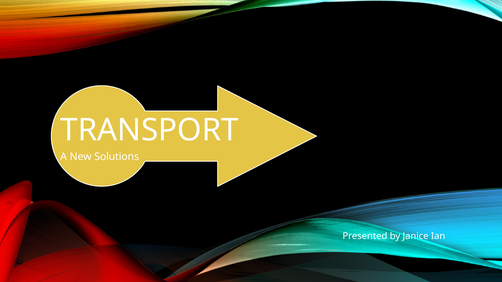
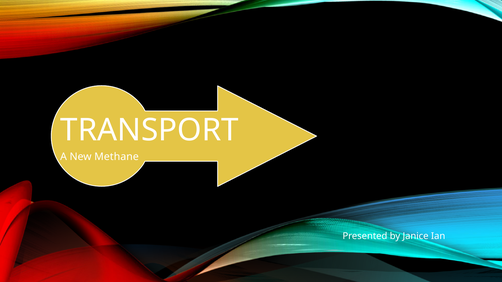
Solutions: Solutions -> Methane
